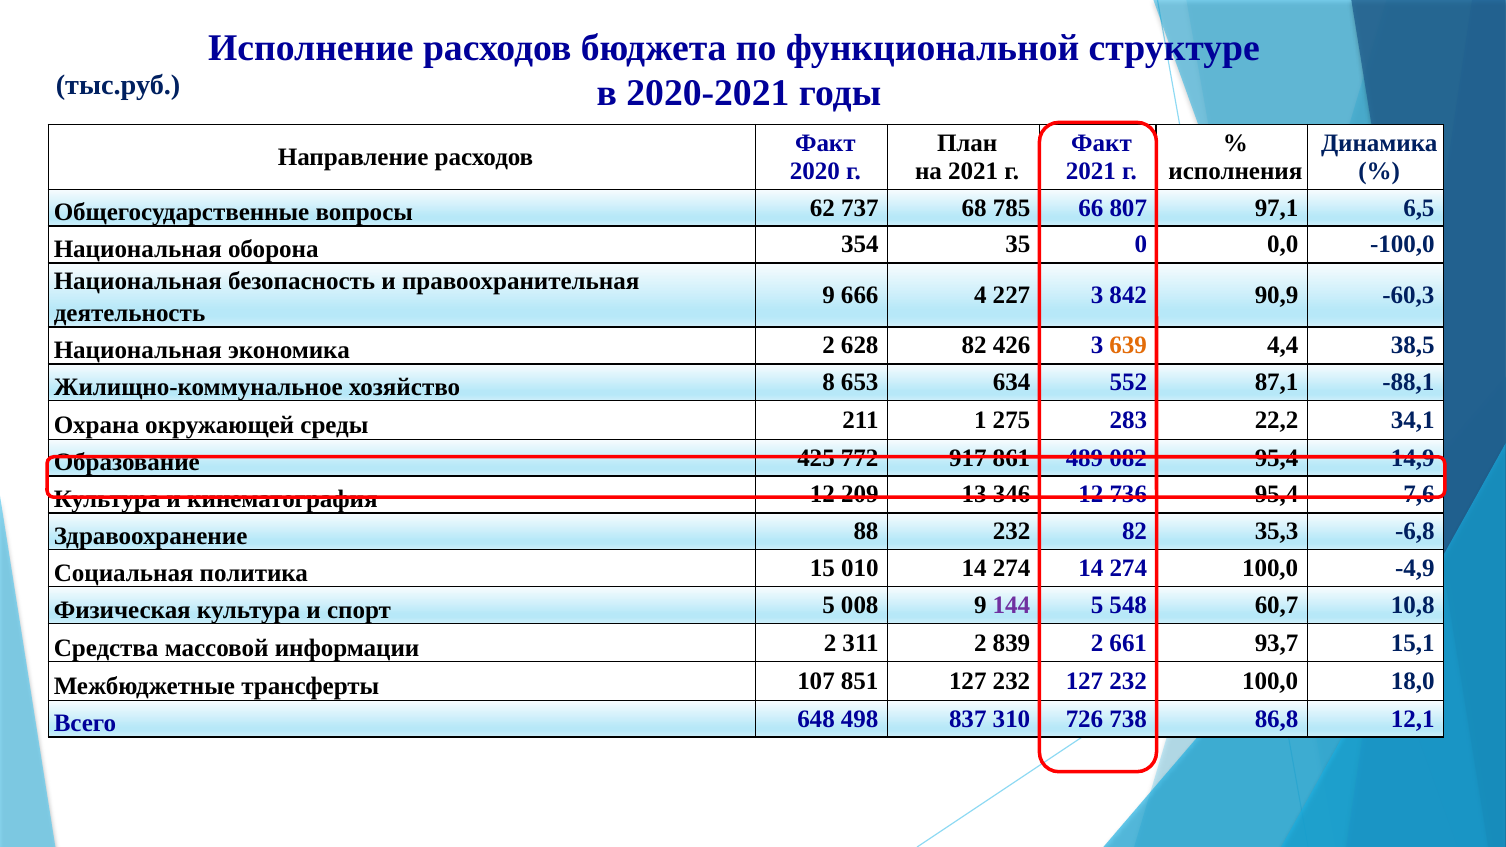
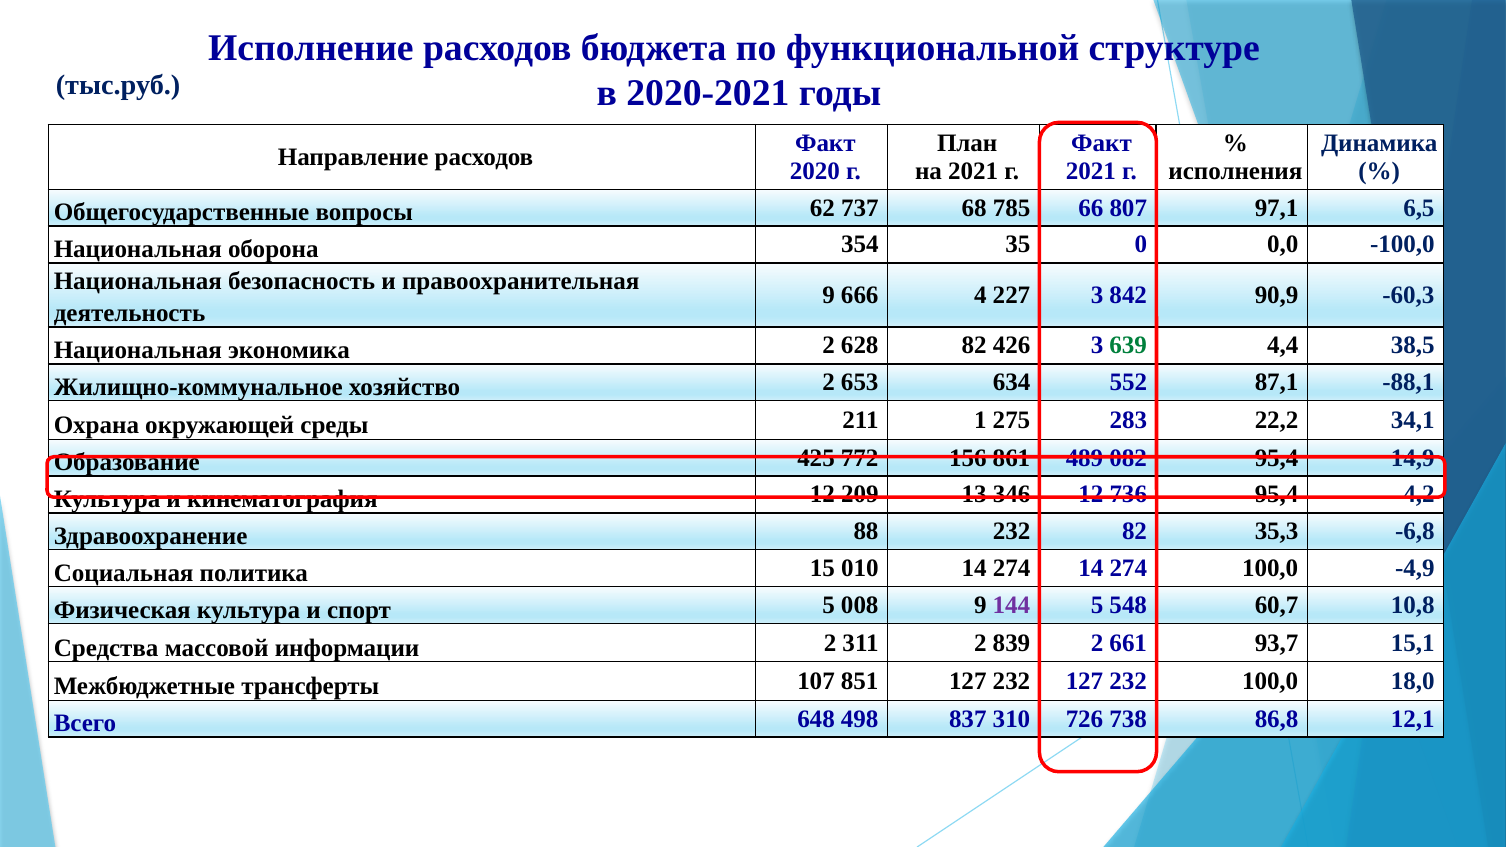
639 colour: orange -> green
хозяйство 8: 8 -> 2
917: 917 -> 156
7,6: 7,6 -> 4,2
